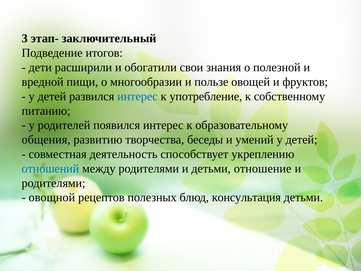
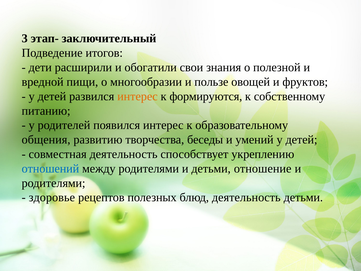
интерес at (137, 96) colour: blue -> orange
употребление: употребление -> формируются
овощной: овощной -> здоровье
блюд консультация: консультация -> деятельность
